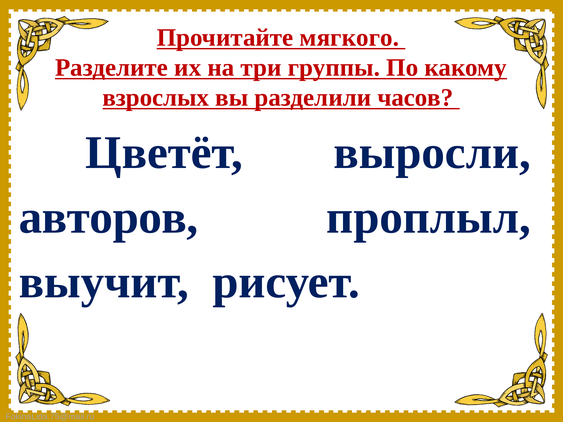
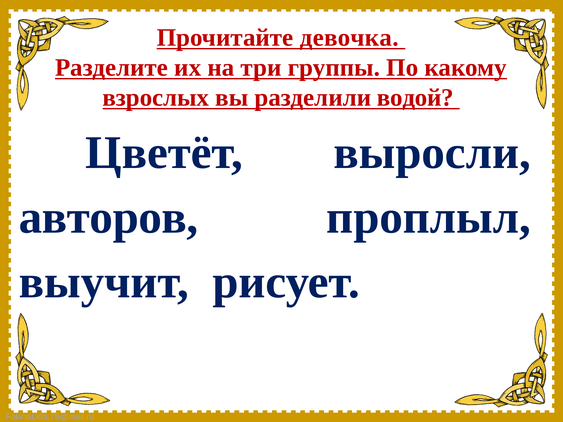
мягкого: мягкого -> девочка
часов: часов -> водой
